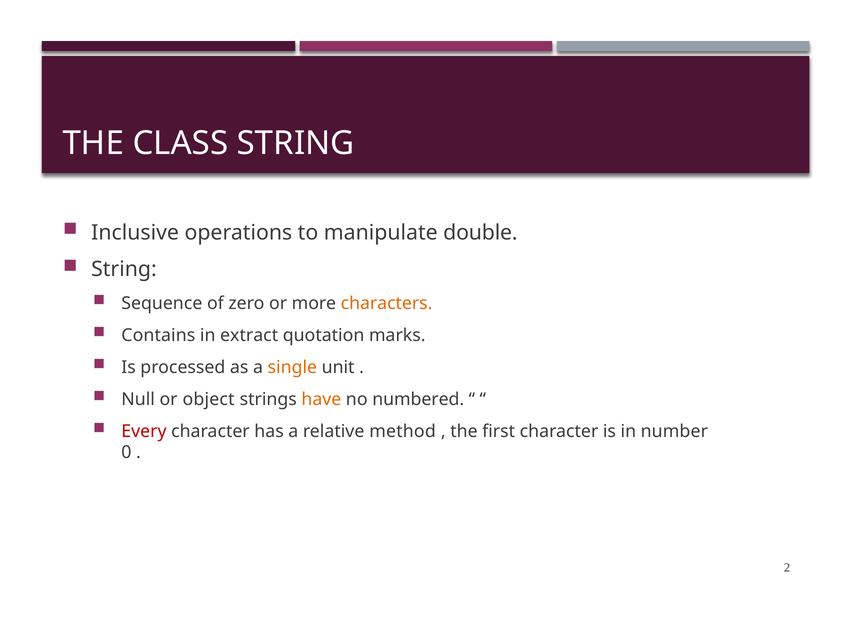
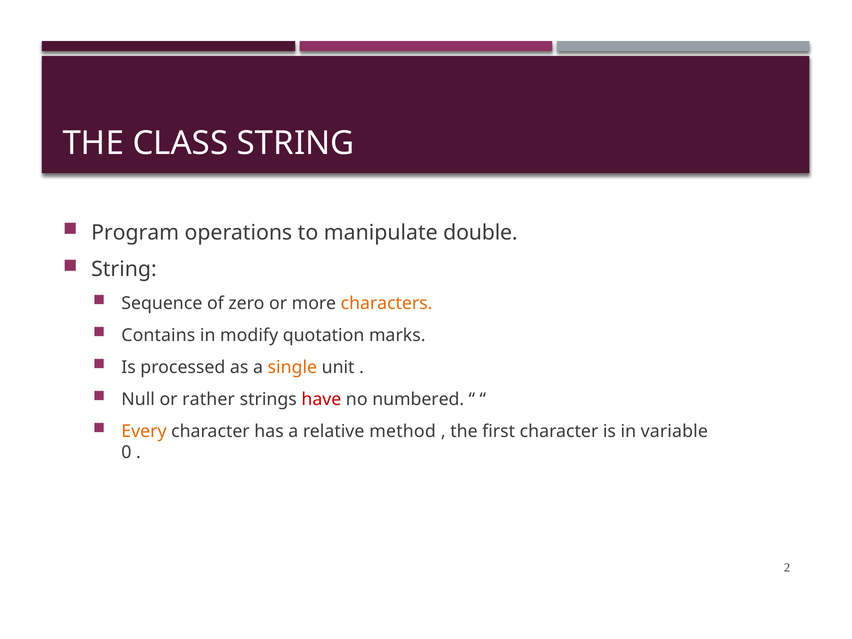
Inclusive: Inclusive -> Program
extract: extract -> modify
object: object -> rather
have colour: orange -> red
Every colour: red -> orange
number: number -> variable
